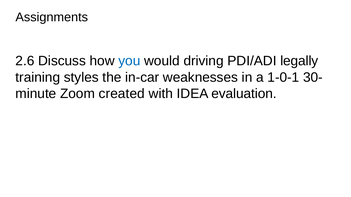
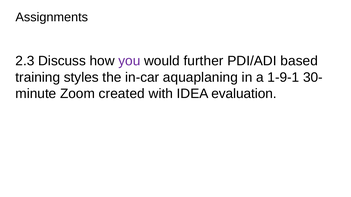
2.6: 2.6 -> 2.3
you colour: blue -> purple
driving: driving -> further
legally: legally -> based
weaknesses: weaknesses -> aquaplaning
1-0-1: 1-0-1 -> 1-9-1
